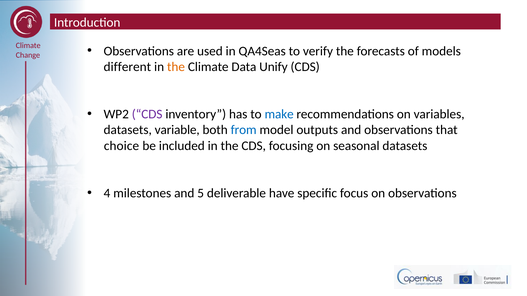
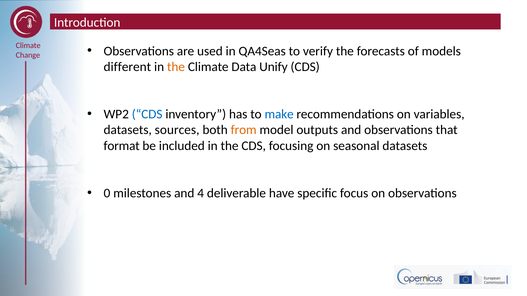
CDS at (147, 114) colour: purple -> blue
variable: variable -> sources
from colour: blue -> orange
choice: choice -> format
4: 4 -> 0
5: 5 -> 4
